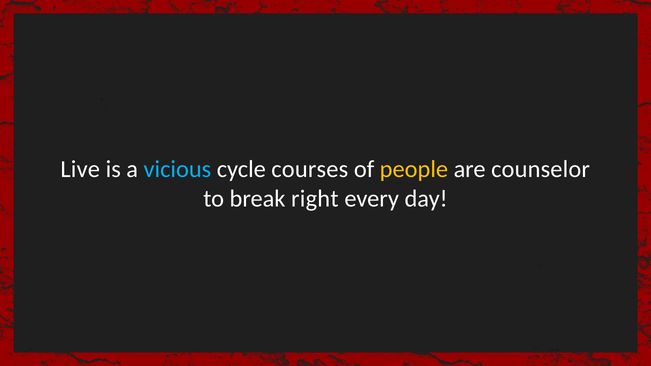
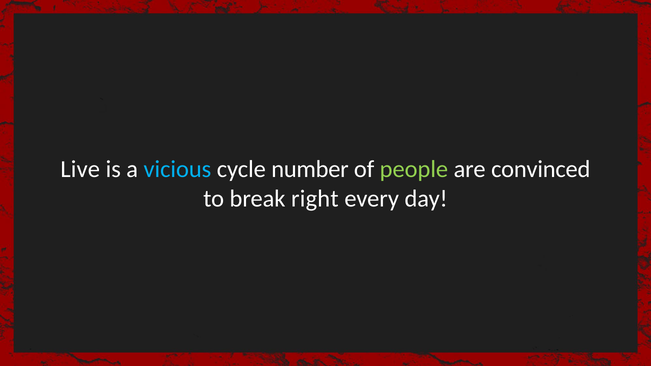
courses: courses -> number
people colour: yellow -> light green
counselor: counselor -> convinced
